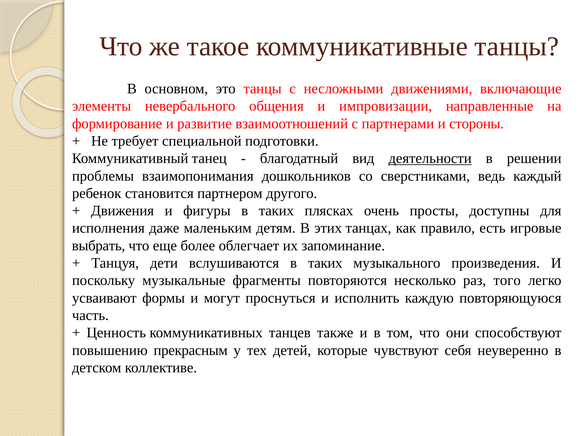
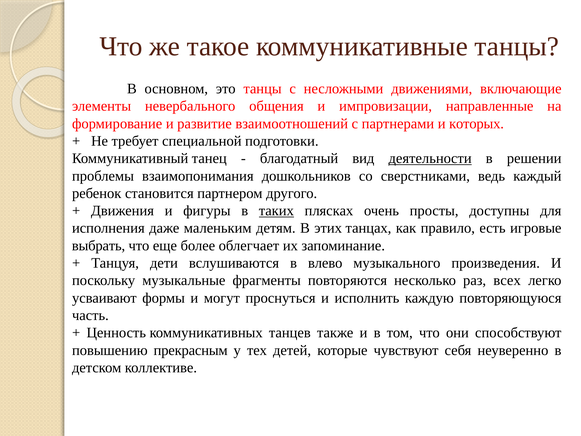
стороны: стороны -> которых
таких at (276, 211) underline: none -> present
вслушиваются в таких: таких -> влево
того: того -> всех
